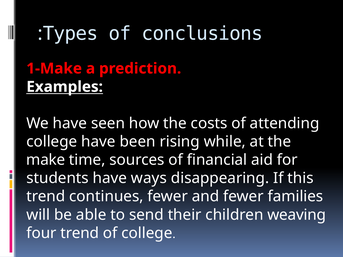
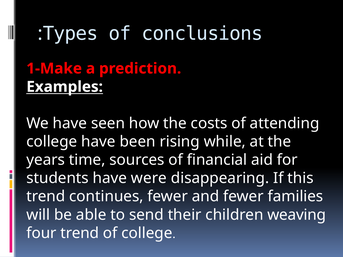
make: make -> years
ways: ways -> were
